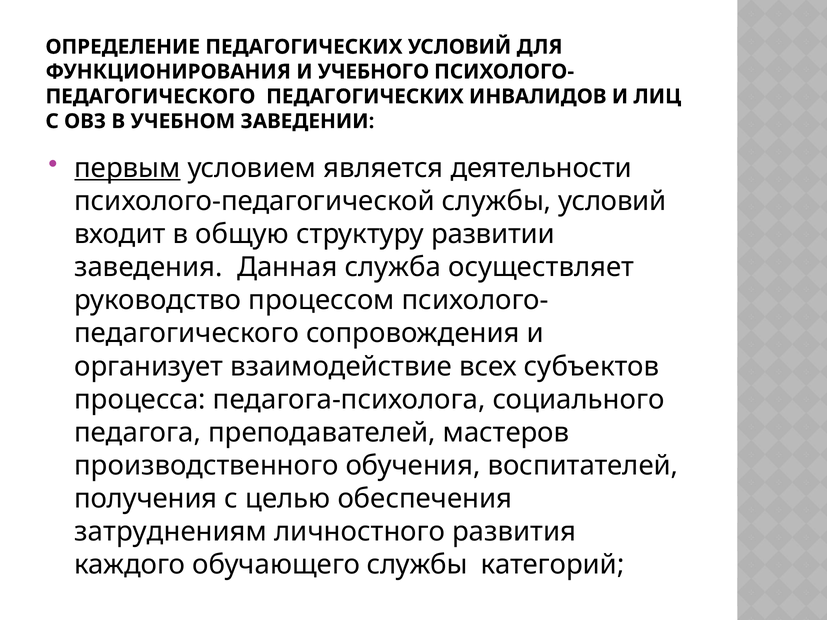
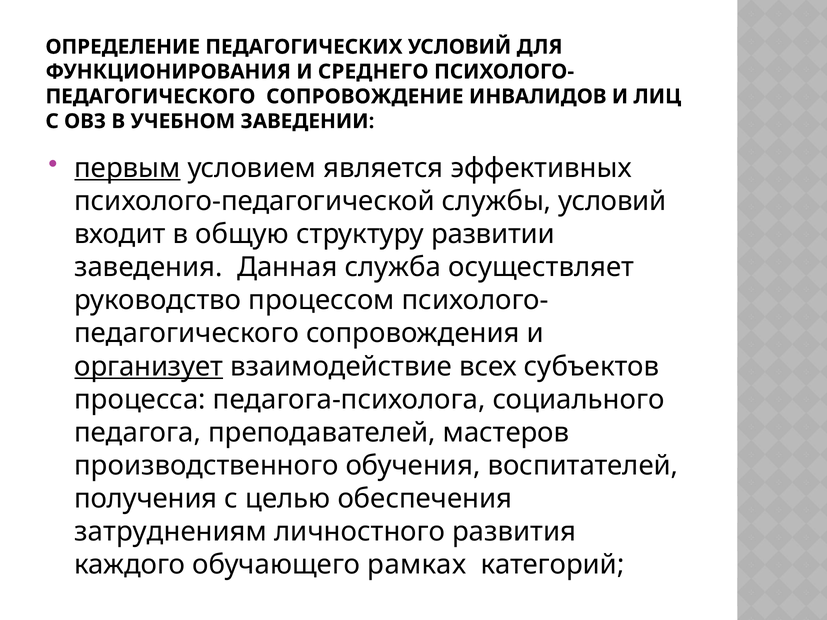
УЧЕБНОГО: УЧЕБНОГО -> СРЕДНЕГО
ПЕДАГОГИЧЕСКИХ at (365, 97): ПЕДАГОГИЧЕСКИХ -> СОПРОВОЖДЕНИЕ
деятельности: деятельности -> эффективных
организует underline: none -> present
обучающего службы: службы -> рамках
